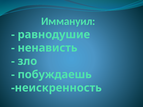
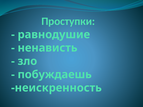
Иммануил: Иммануил -> Проступки
